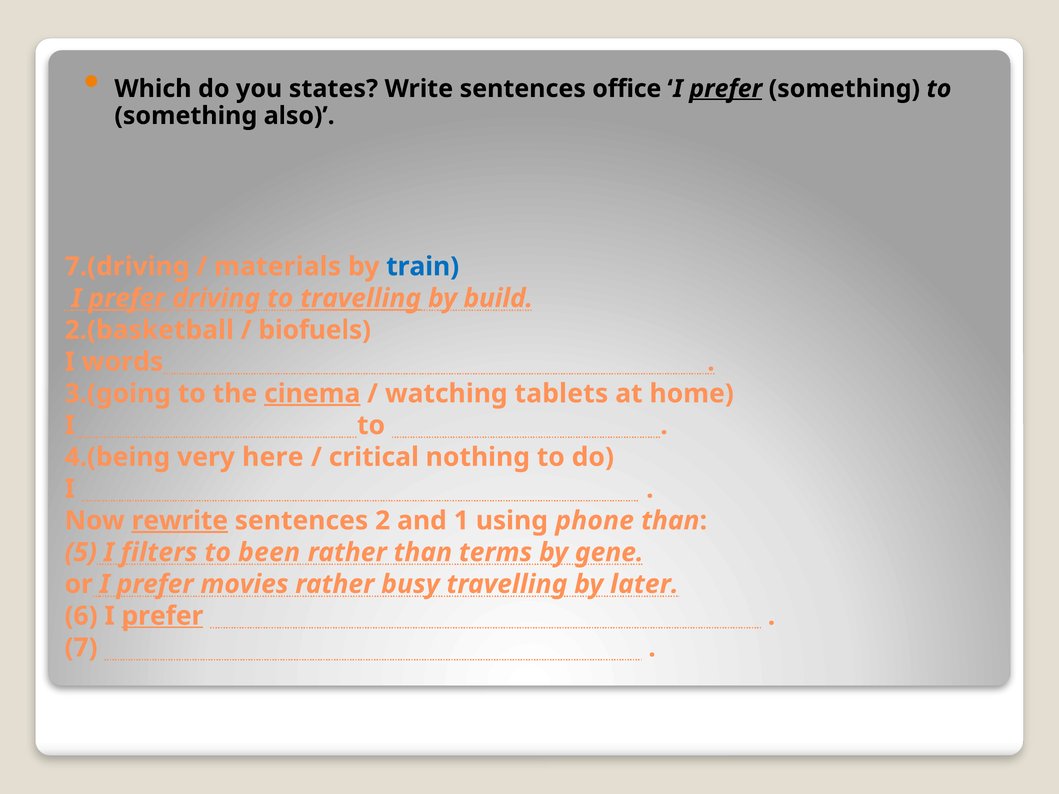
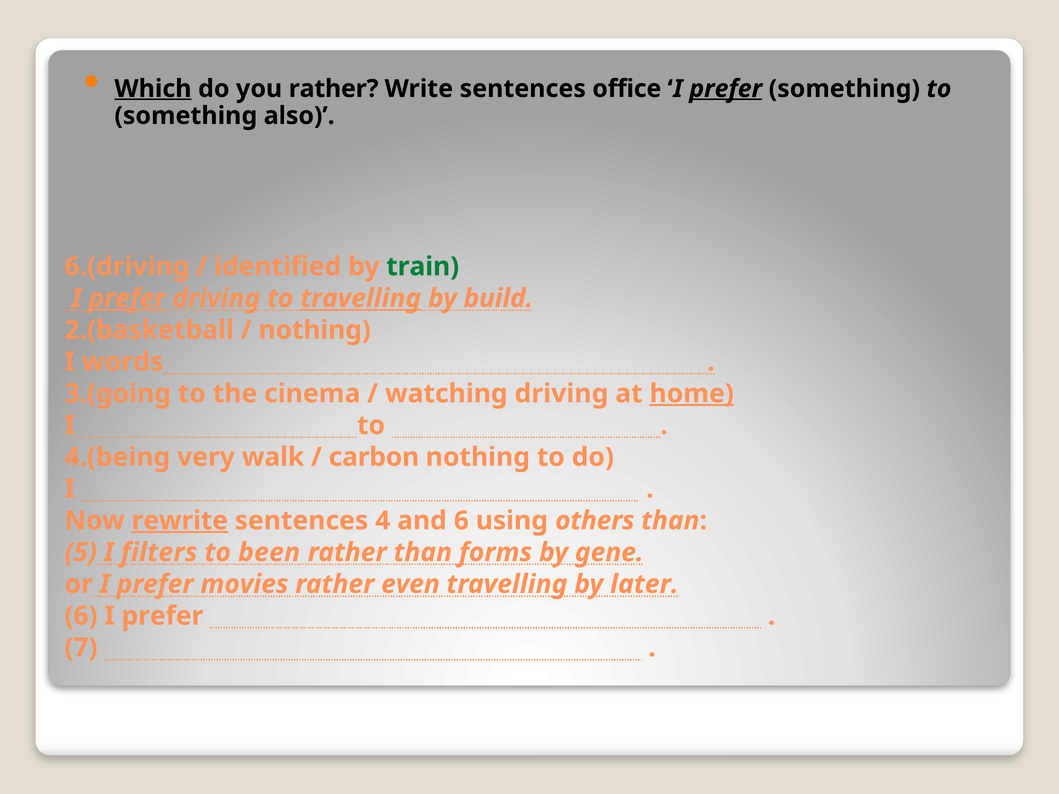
Which underline: none -> present
you states: states -> rather
7.(driving: 7.(driving -> 6.(driving
materials: materials -> identified
train colour: blue -> green
biofuels at (315, 330): biofuels -> nothing
cinema underline: present -> none
watching tablets: tablets -> driving
home underline: none -> present
here: here -> walk
critical: critical -> carbon
2: 2 -> 4
and 1: 1 -> 6
phone: phone -> others
terms: terms -> forms
busy: busy -> even
prefer at (162, 616) underline: present -> none
